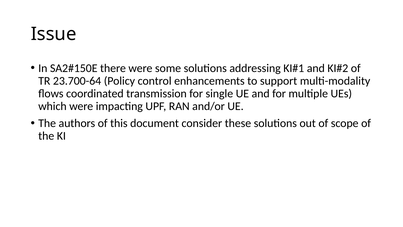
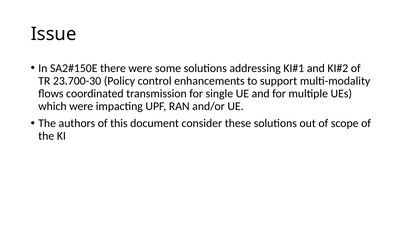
23.700-64: 23.700-64 -> 23.700-30
